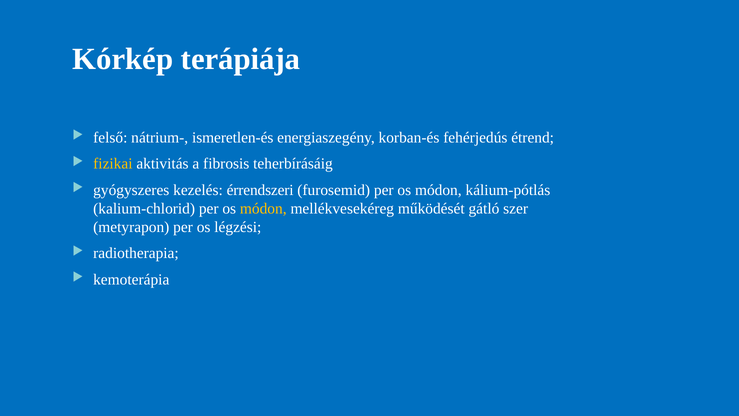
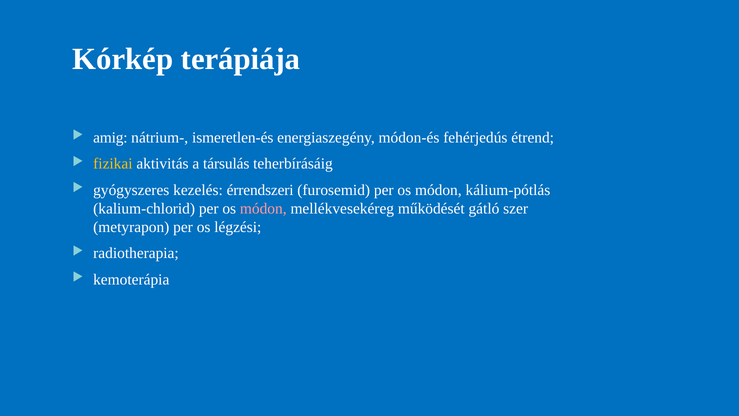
felső: felső -> amig
korban-és: korban-és -> módon-és
fibrosis: fibrosis -> társulás
módon at (263, 208) colour: yellow -> pink
